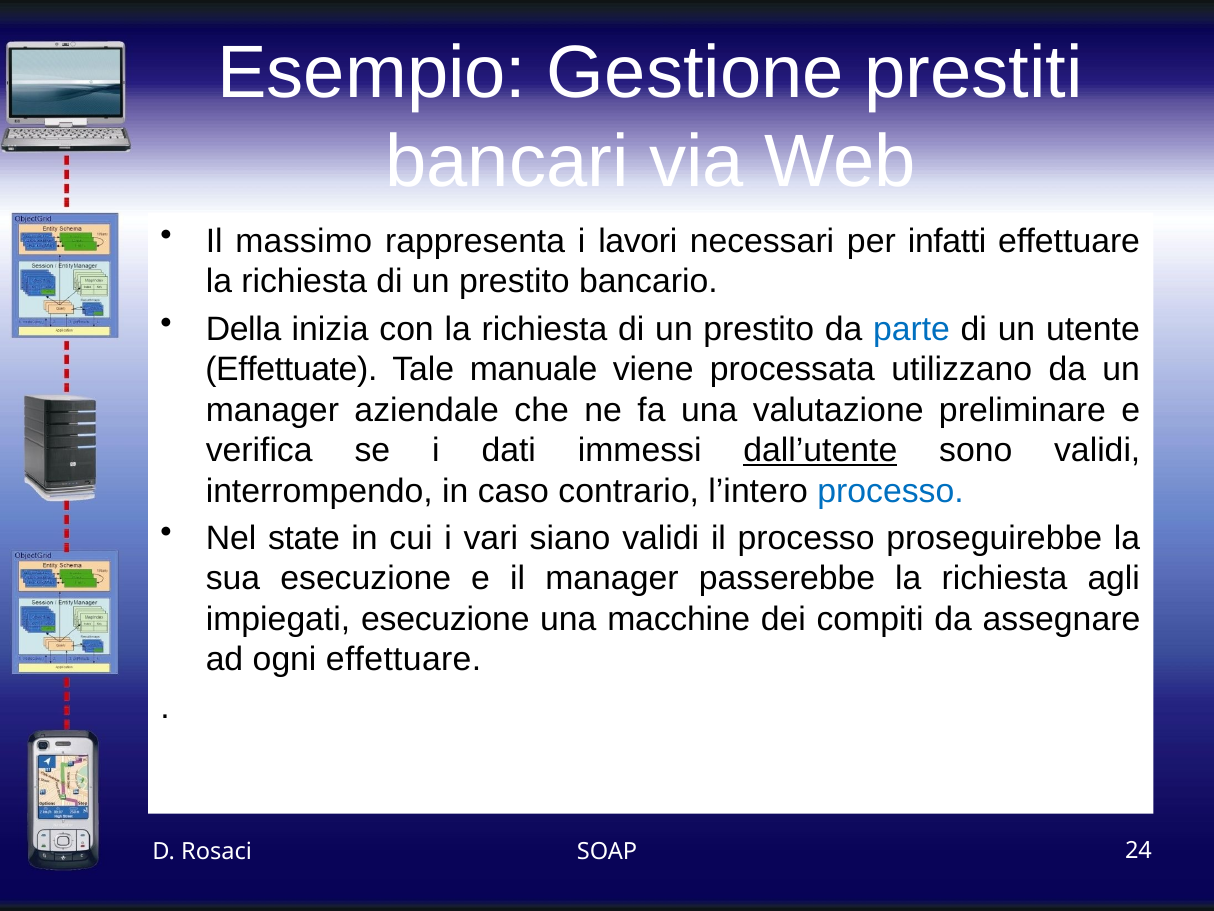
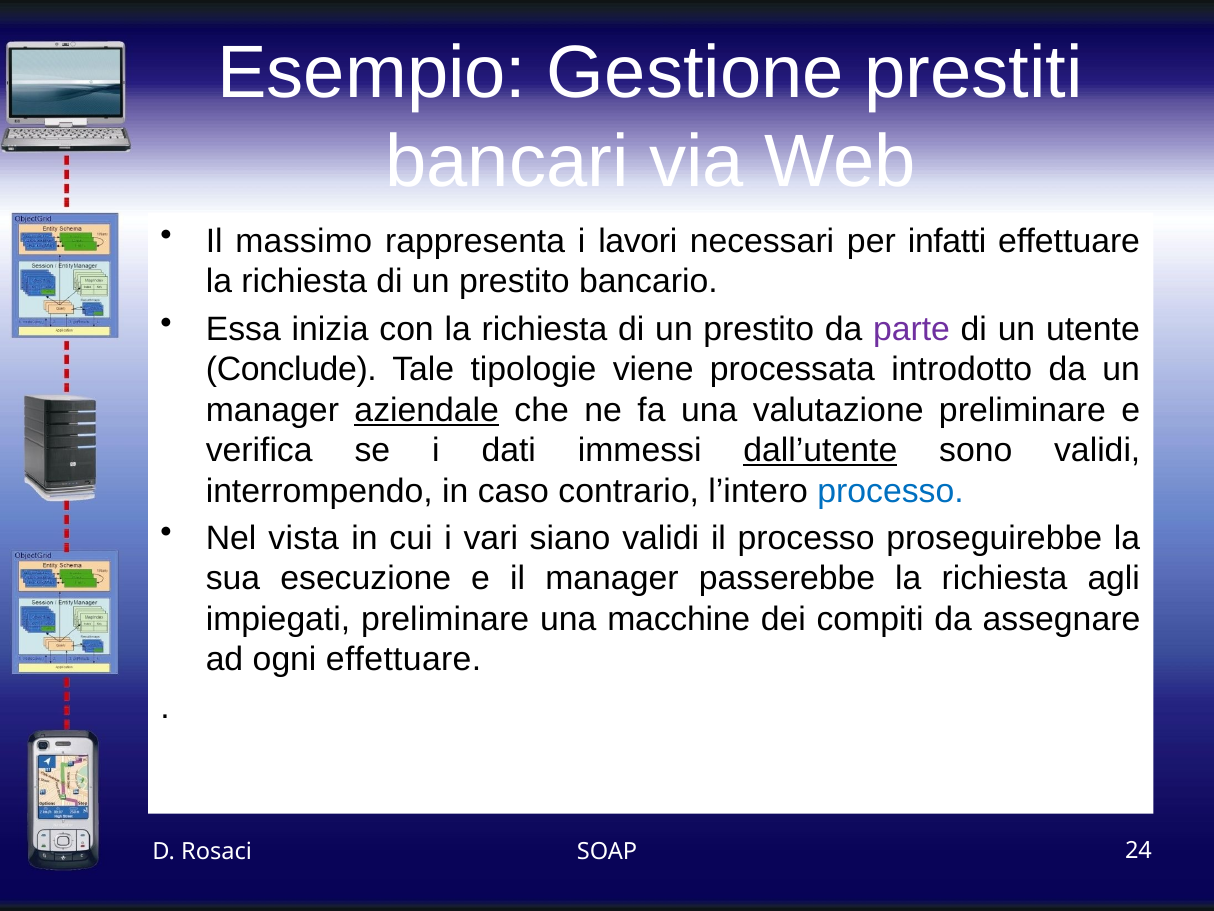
Della: Della -> Essa
parte colour: blue -> purple
Effettuate: Effettuate -> Conclude
manuale: manuale -> tipologie
utilizzano: utilizzano -> introdotto
aziendale underline: none -> present
state: state -> vista
impiegati esecuzione: esecuzione -> preliminare
